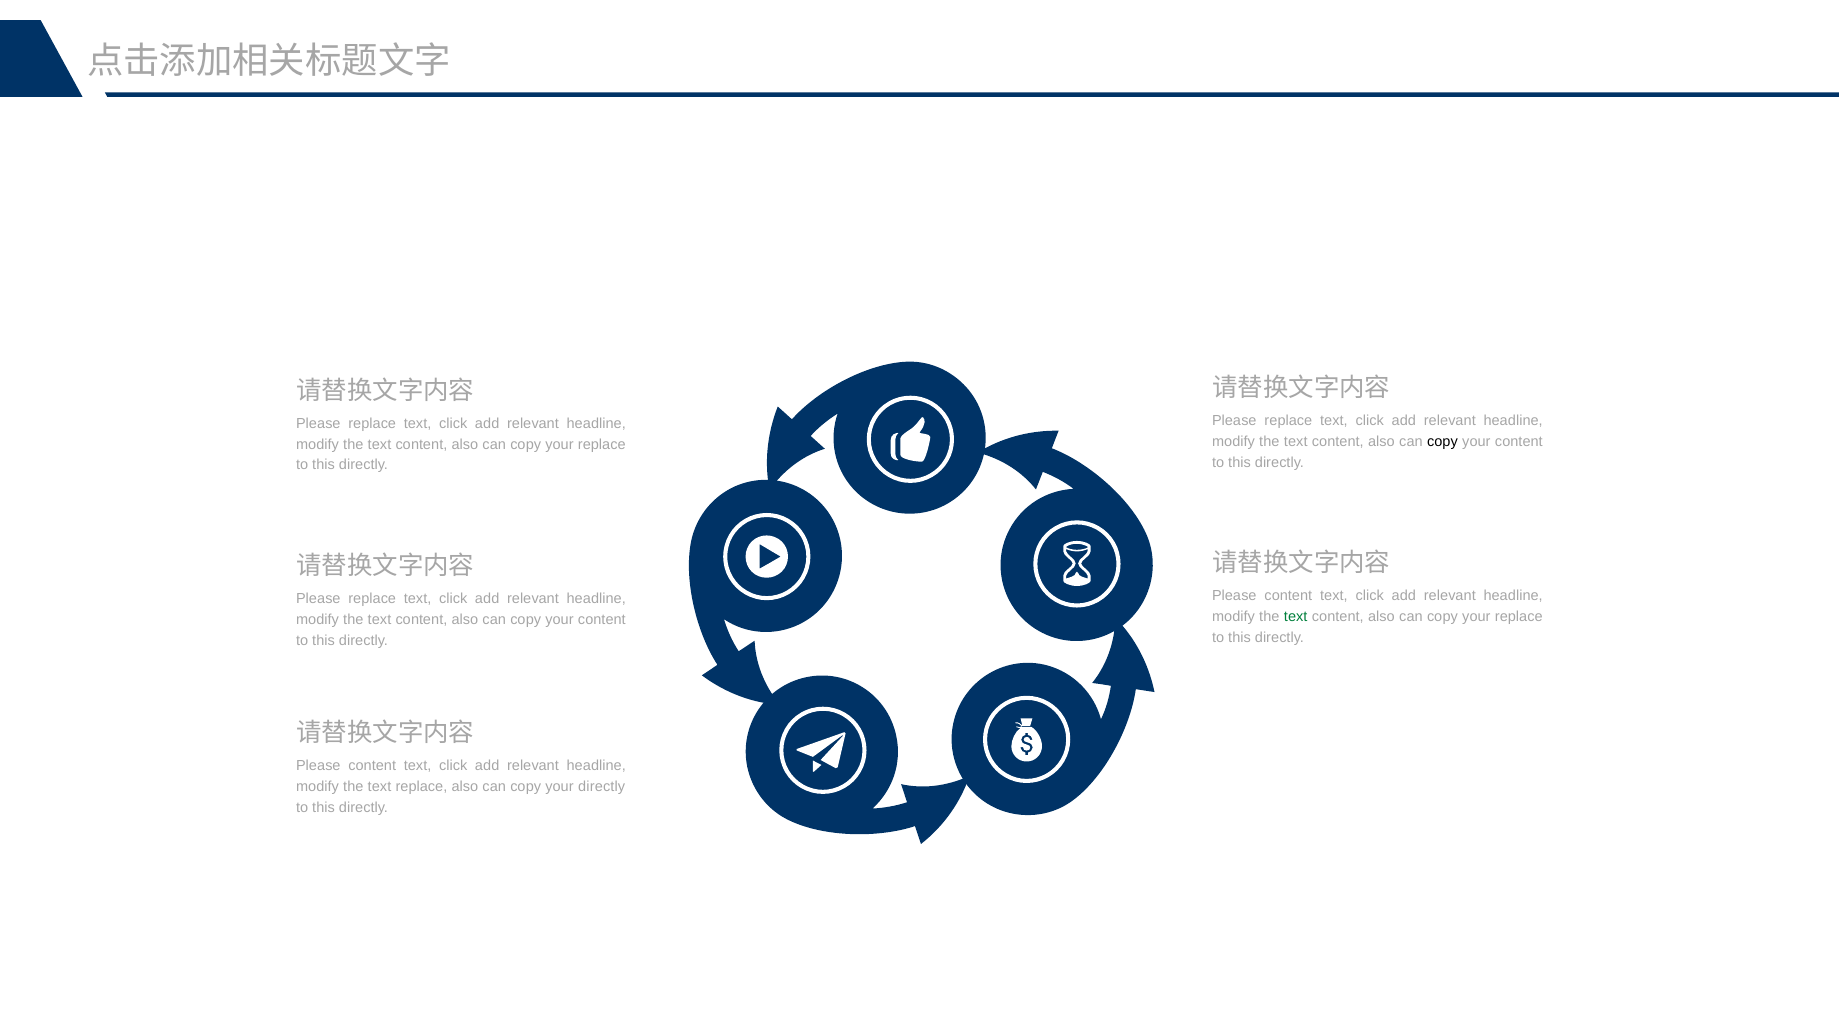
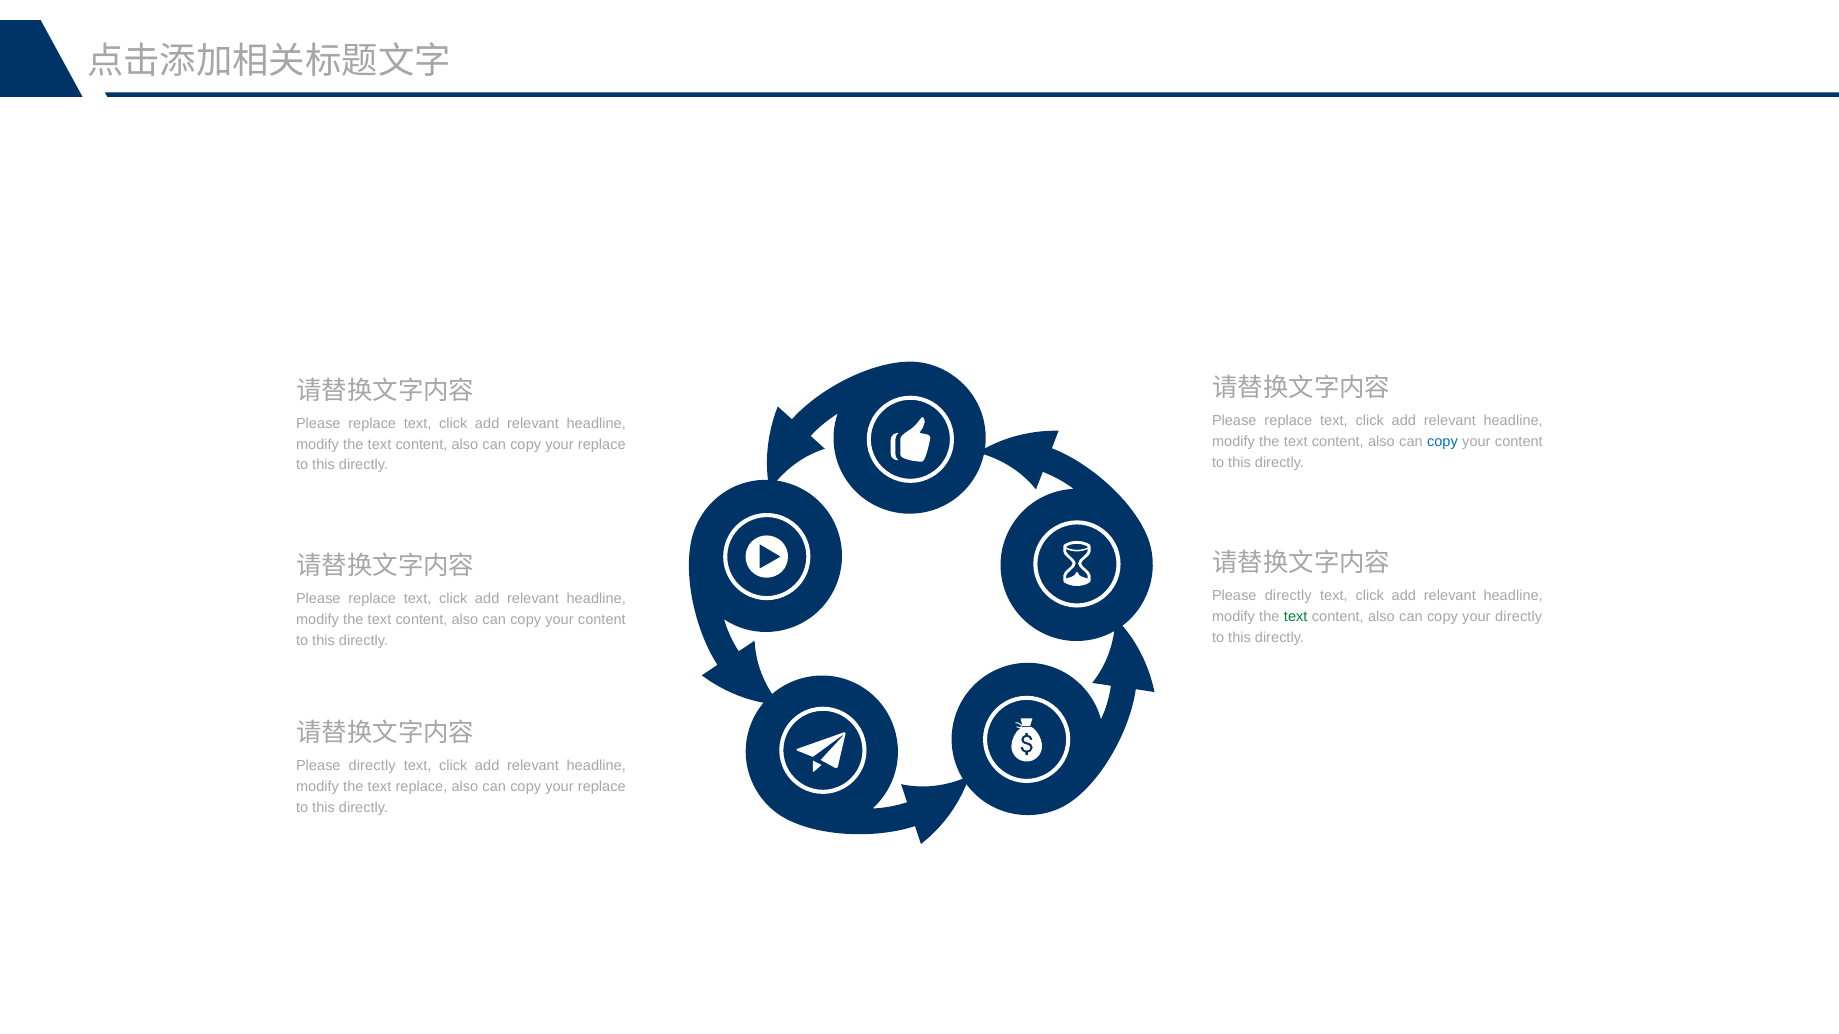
copy at (1442, 442) colour: black -> blue
content at (1288, 596): content -> directly
replace at (1519, 617): replace -> directly
content at (372, 766): content -> directly
directly at (602, 787): directly -> replace
